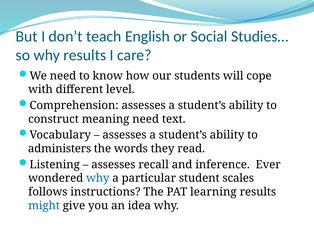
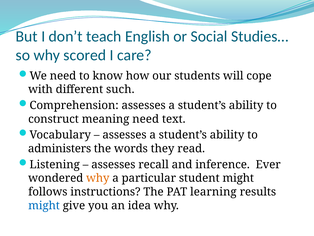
why results: results -> scored
level: level -> such
why at (98, 178) colour: blue -> orange
student scales: scales -> might
